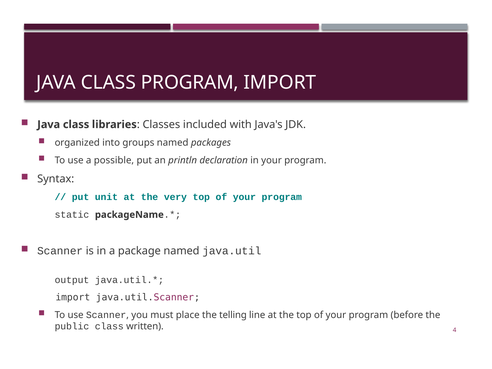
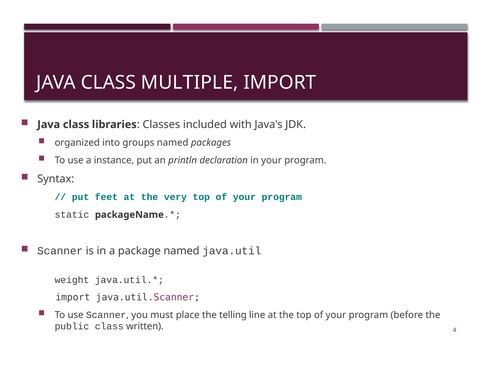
CLASS PROGRAM: PROGRAM -> MULTIPLE
possible: possible -> instance
unit: unit -> feet
output: output -> weight
